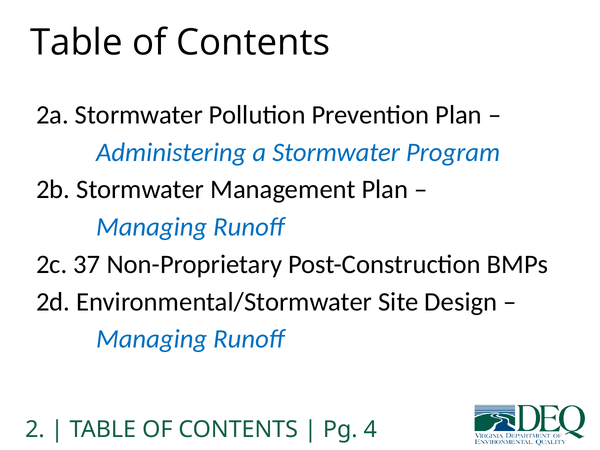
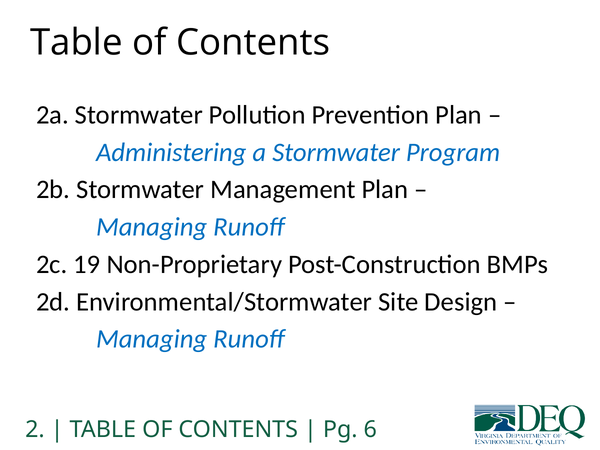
37: 37 -> 19
4: 4 -> 6
